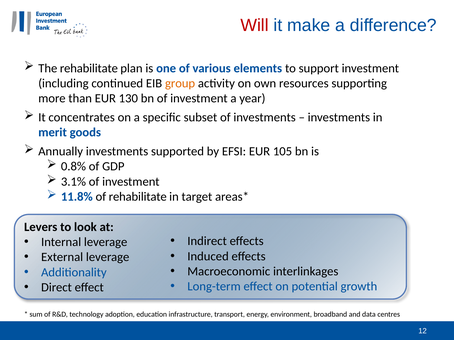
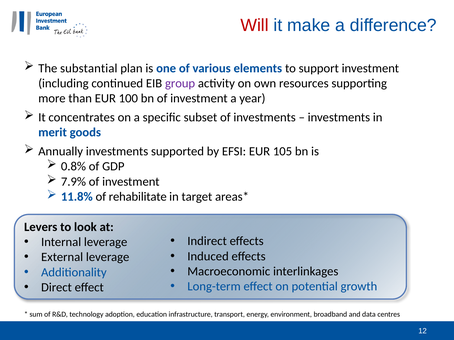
The rehabilitate: rehabilitate -> substantial
group colour: orange -> purple
130: 130 -> 100
3.1%: 3.1% -> 7.9%
